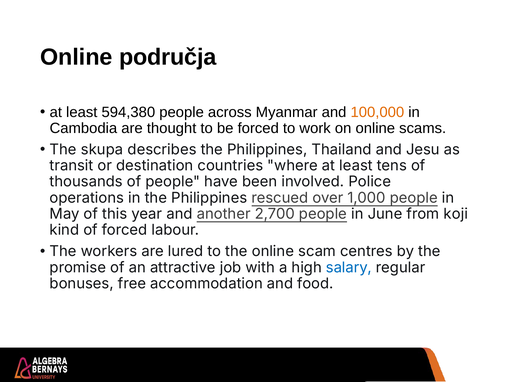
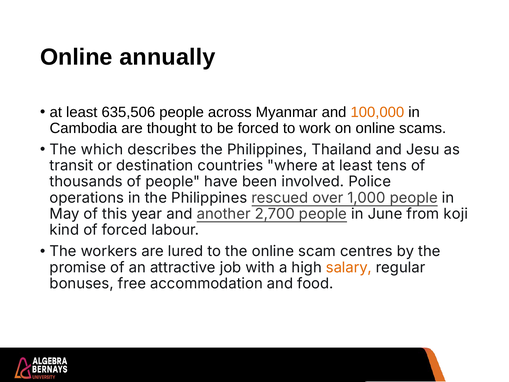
područja: područja -> annually
594,380: 594,380 -> 635,506
skupa: skupa -> which
salary colour: blue -> orange
